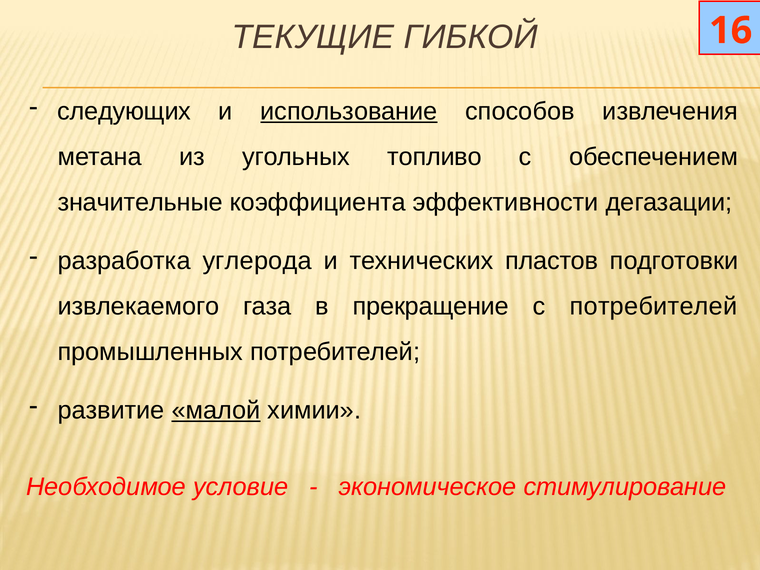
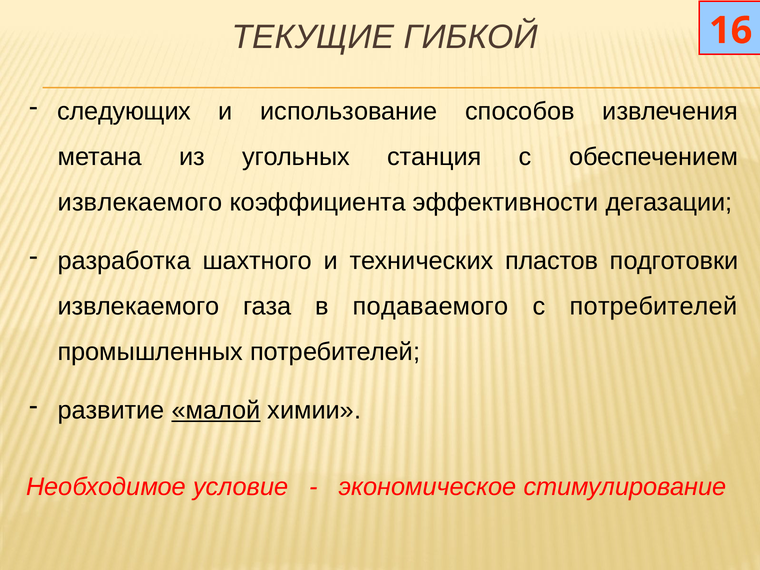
использование underline: present -> none
топливо: топливо -> станция
значительные at (140, 203): значительные -> извлекаемого
углерода: углерода -> шахтного
прекращение: прекращение -> подаваемого
